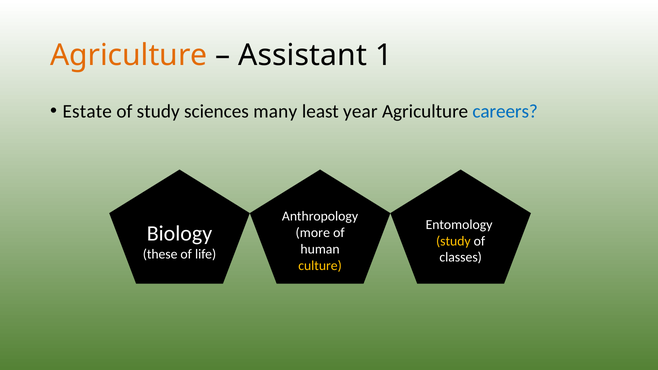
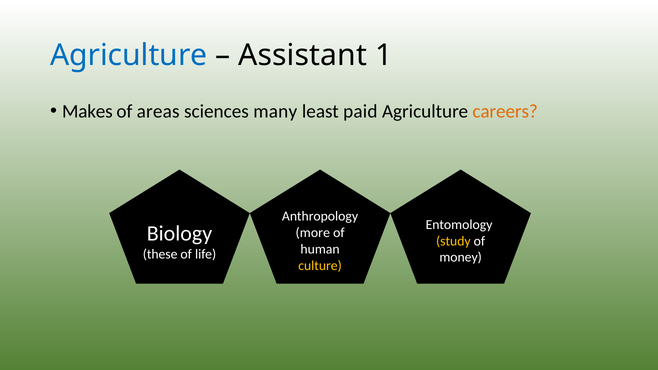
Agriculture at (129, 55) colour: orange -> blue
Estate: Estate -> Makes
of study: study -> areas
year: year -> paid
careers colour: blue -> orange
classes: classes -> money
